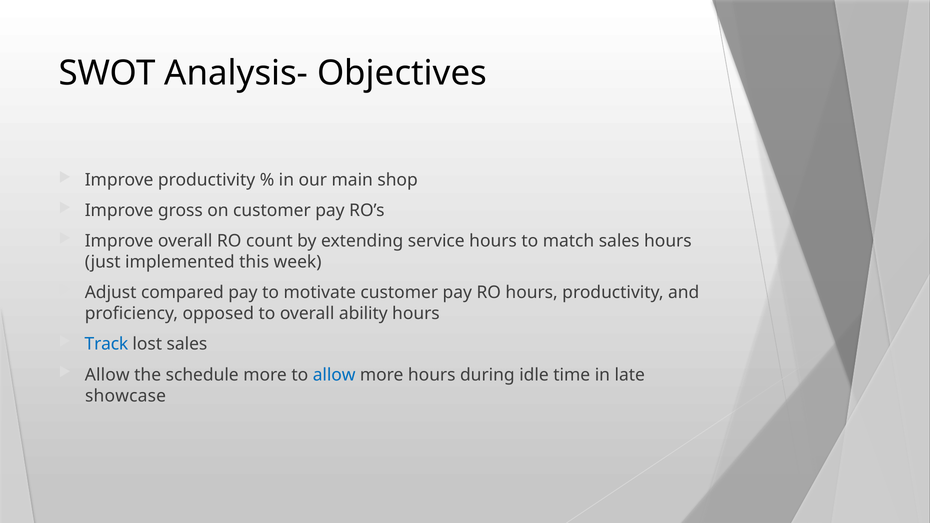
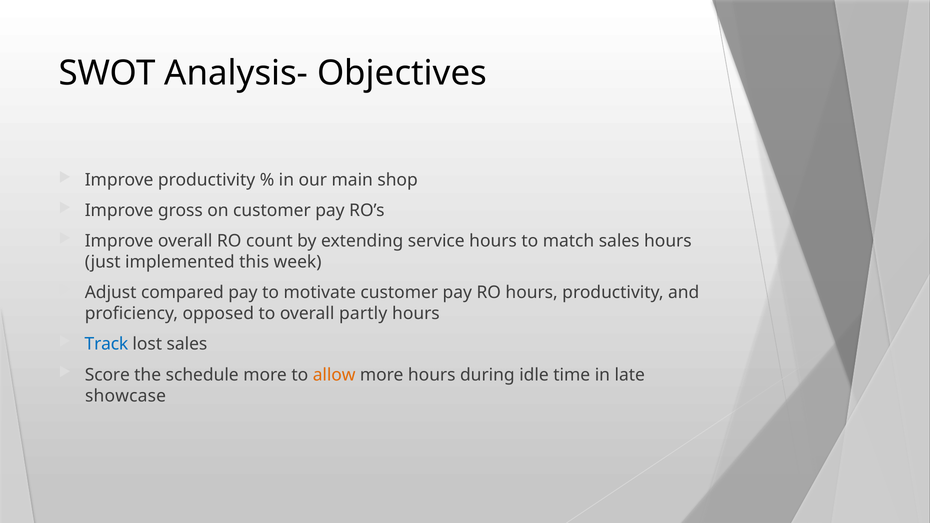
ability: ability -> partly
Allow at (107, 375): Allow -> Score
allow at (334, 375) colour: blue -> orange
